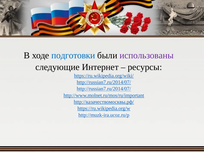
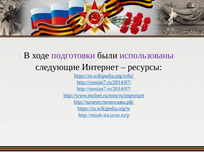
подготовки colour: blue -> purple
